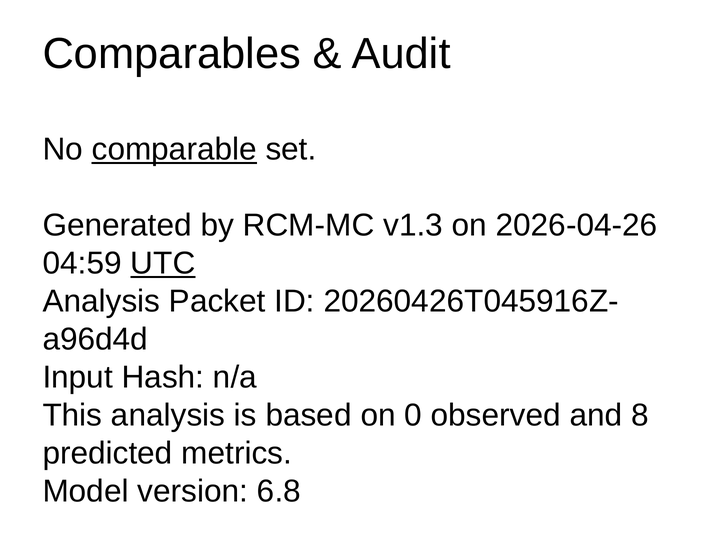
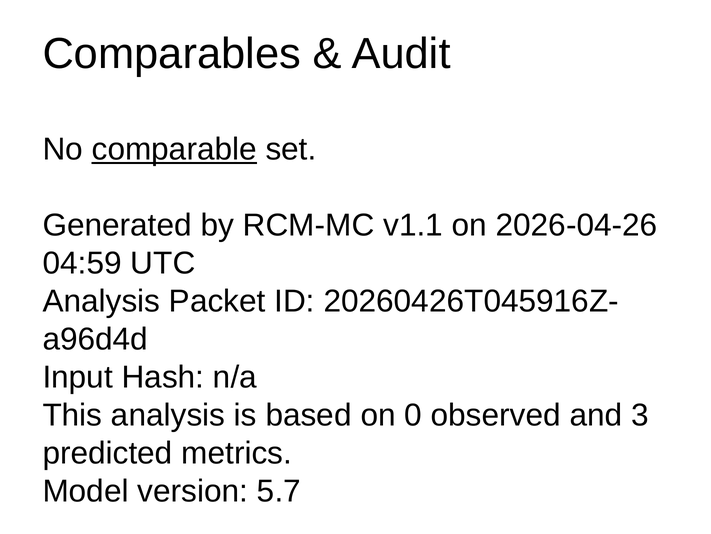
v1.3: v1.3 -> v1.1
UTC underline: present -> none
8: 8 -> 3
6.8: 6.8 -> 5.7
